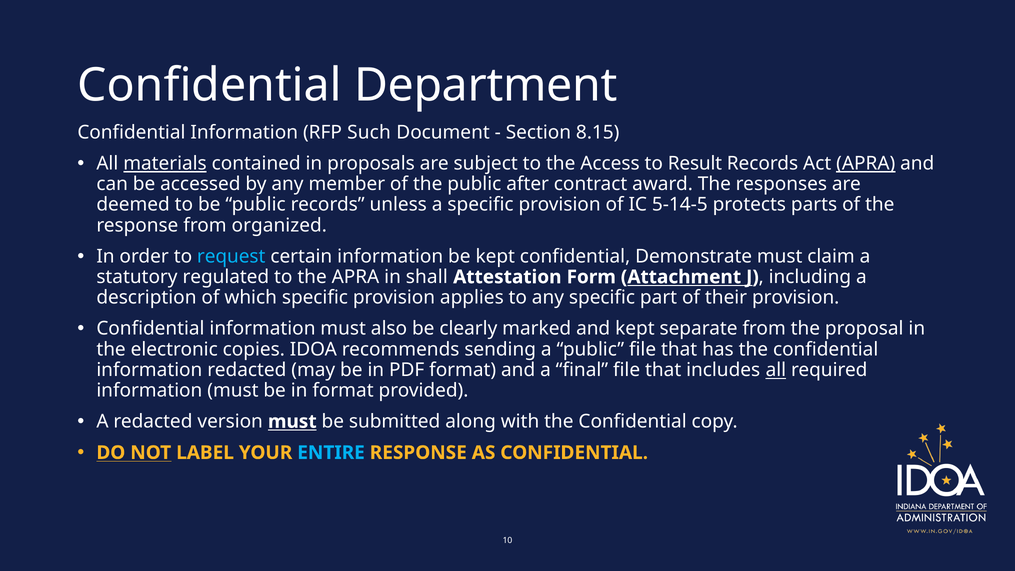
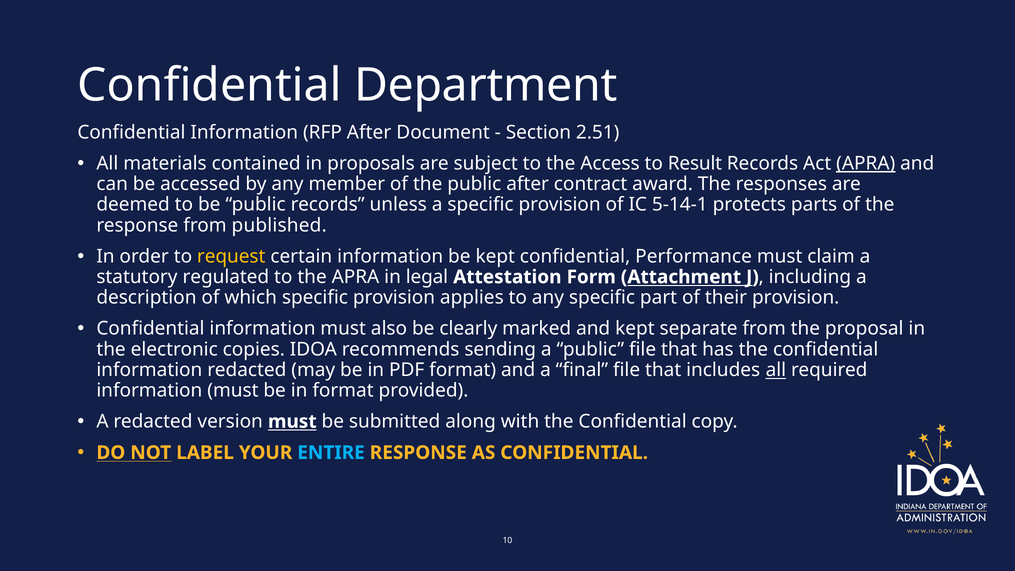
RFP Such: Such -> After
8.15: 8.15 -> 2.51
materials underline: present -> none
5-14-5: 5-14-5 -> 5-14-1
organized: organized -> published
request colour: light blue -> yellow
Demonstrate: Demonstrate -> Performance
shall: shall -> legal
